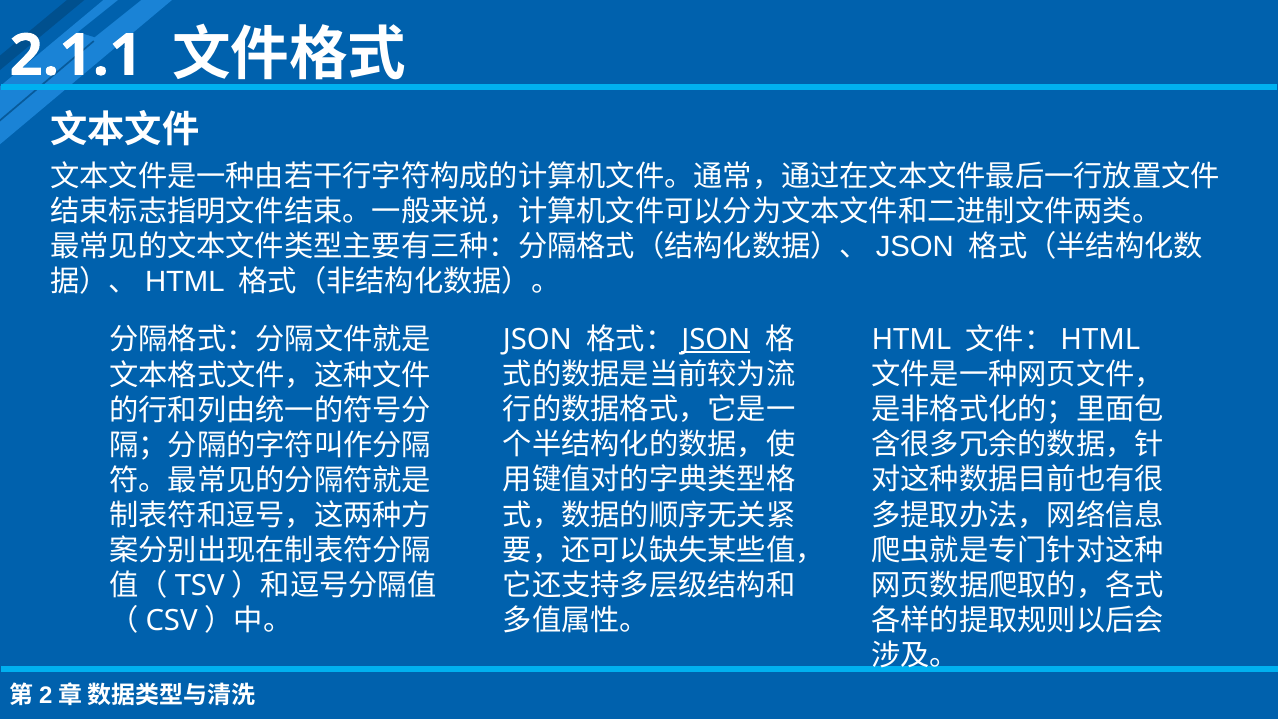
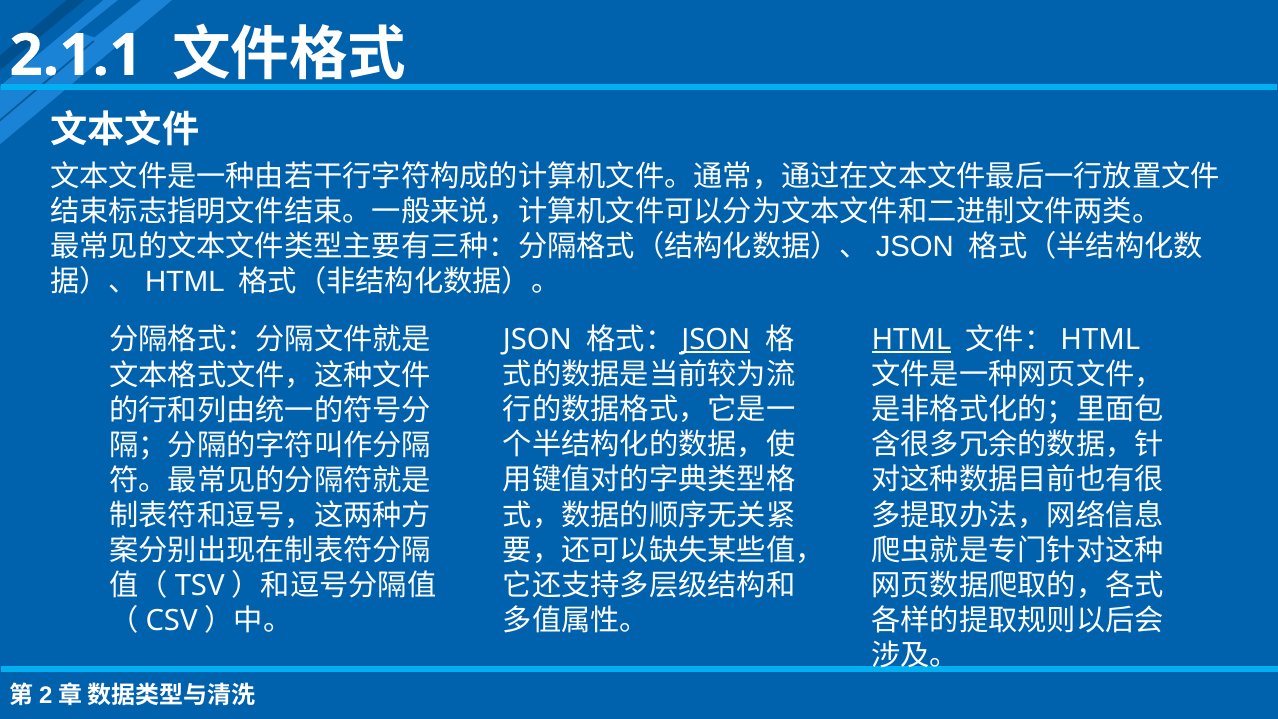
HTML at (911, 340) underline: none -> present
